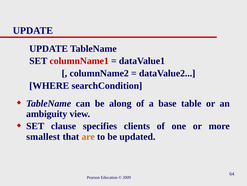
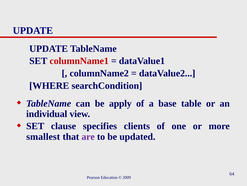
along: along -> apply
ambiguity: ambiguity -> individual
are colour: orange -> purple
